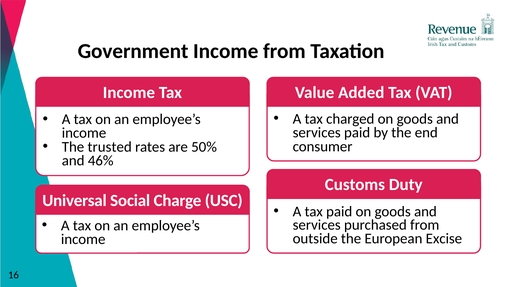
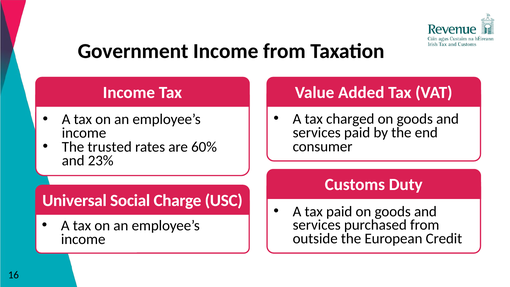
50%: 50% -> 60%
46%: 46% -> 23%
Excise: Excise -> Credit
